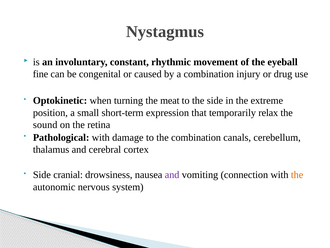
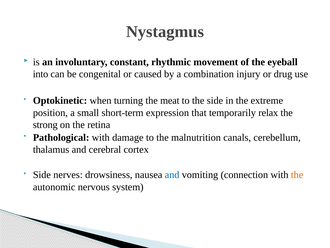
fine: fine -> into
sound: sound -> strong
the combination: combination -> malnutrition
cranial: cranial -> nerves
and at (172, 174) colour: purple -> blue
